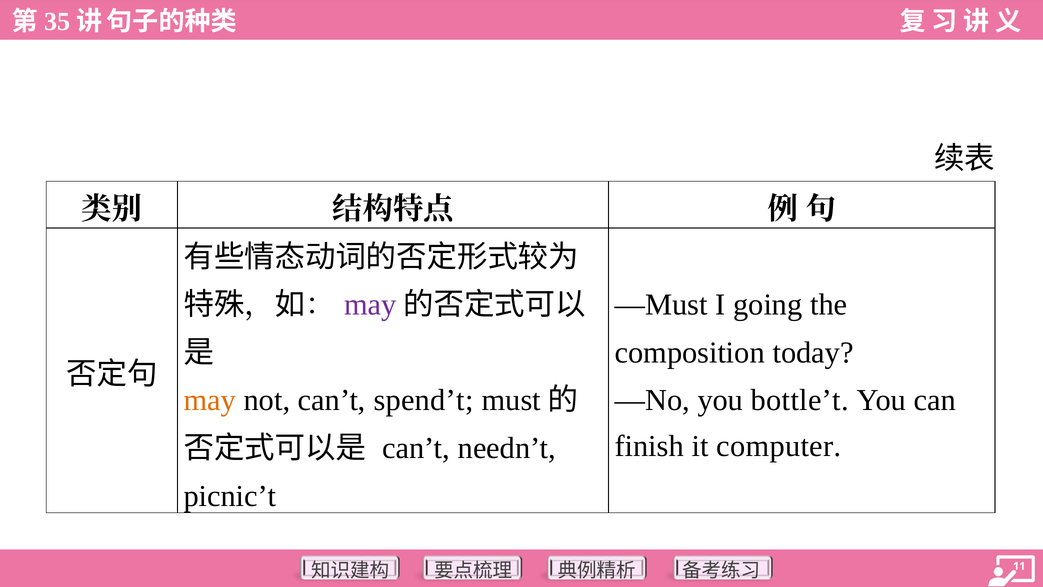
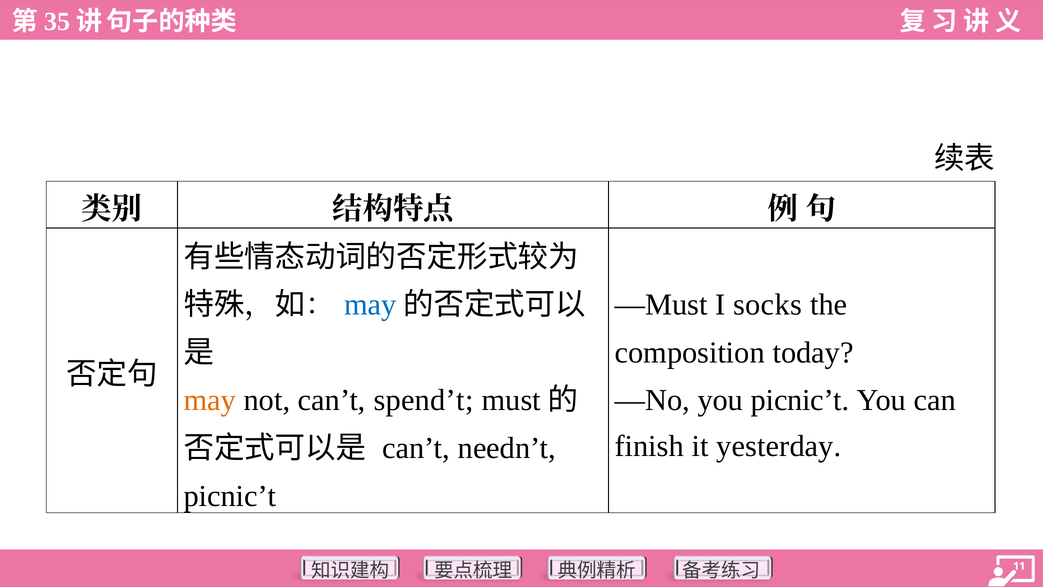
going: going -> socks
may at (370, 305) colour: purple -> blue
you bottle’t: bottle’t -> picnic’t
computer: computer -> yesterday
